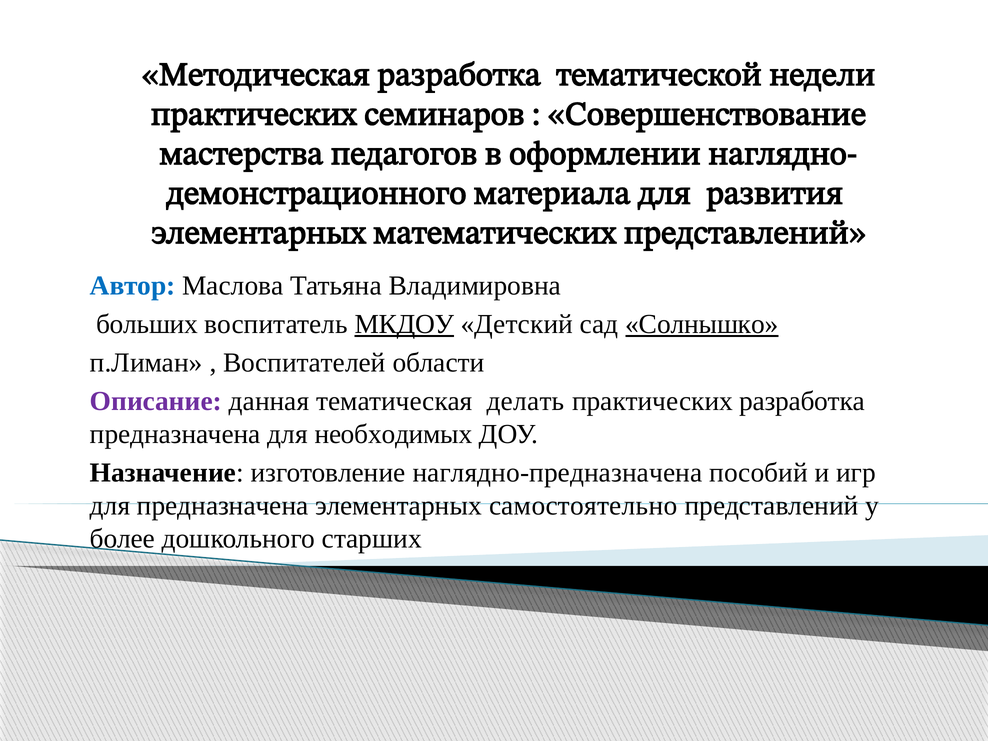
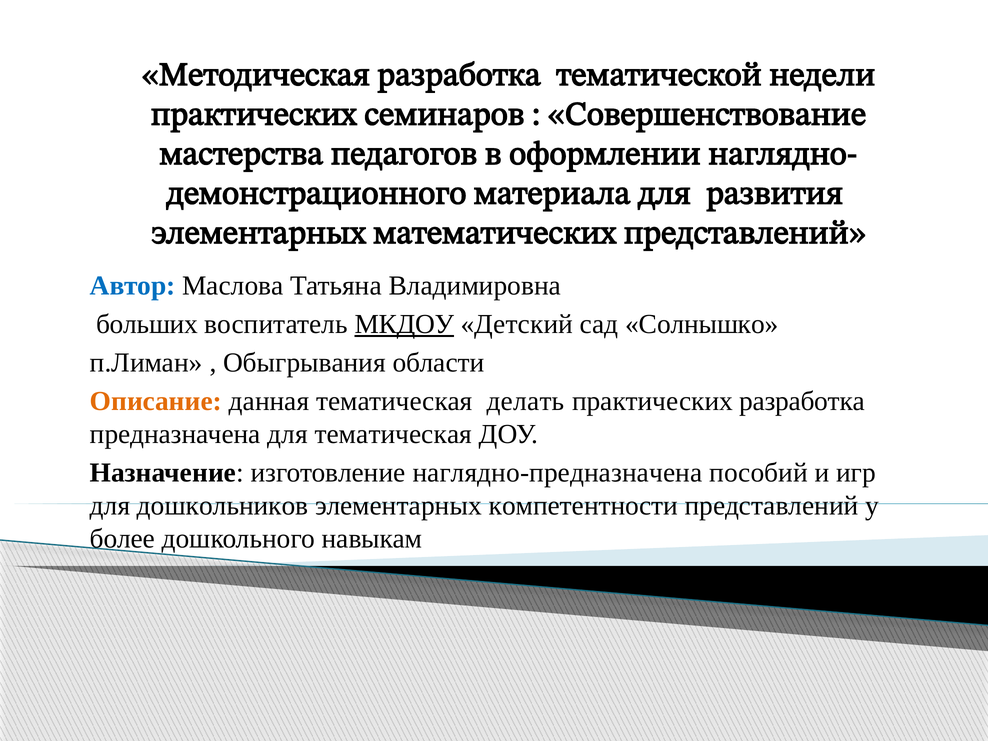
Солнышко underline: present -> none
Воспитателей: Воспитателей -> Обыгрывания
Описание colour: purple -> orange
для необходимых: необходимых -> тематическая
для предназначена: предназначена -> дошкольников
самостоятельно: самостоятельно -> компетентности
старших: старших -> навыкам
